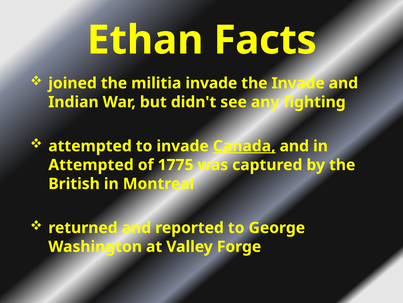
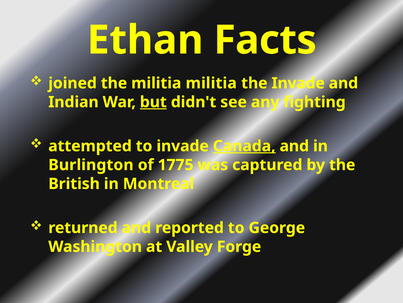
militia invade: invade -> militia
but underline: none -> present
Attempted at (91, 165): Attempted -> Burlington
